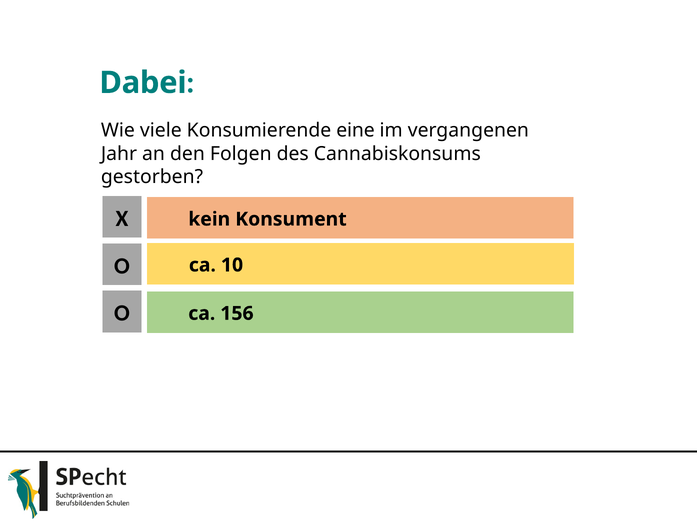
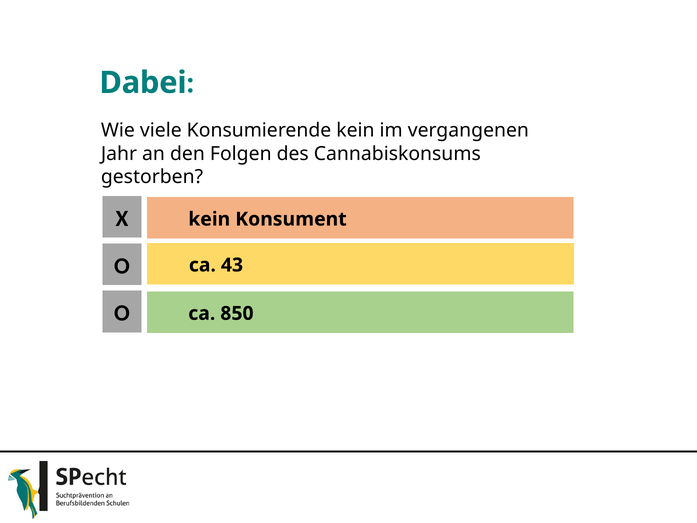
Konsumierende eine: eine -> kein
10: 10 -> 43
156: 156 -> 850
